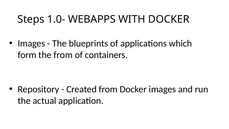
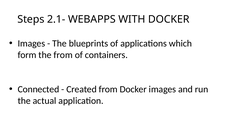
1.0-: 1.0- -> 2.1-
Repository: Repository -> Connected
